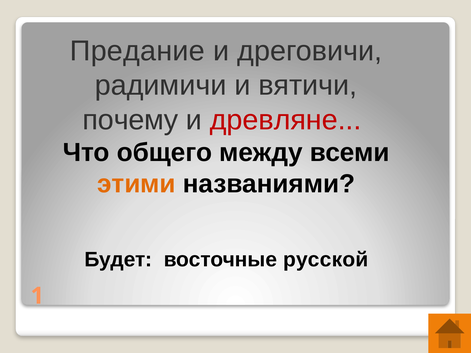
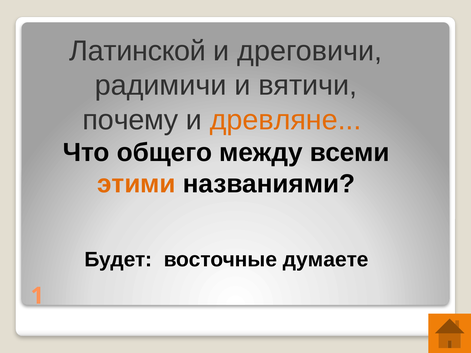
Предание: Предание -> Латинской
древляне colour: red -> orange
русской: русской -> думаете
